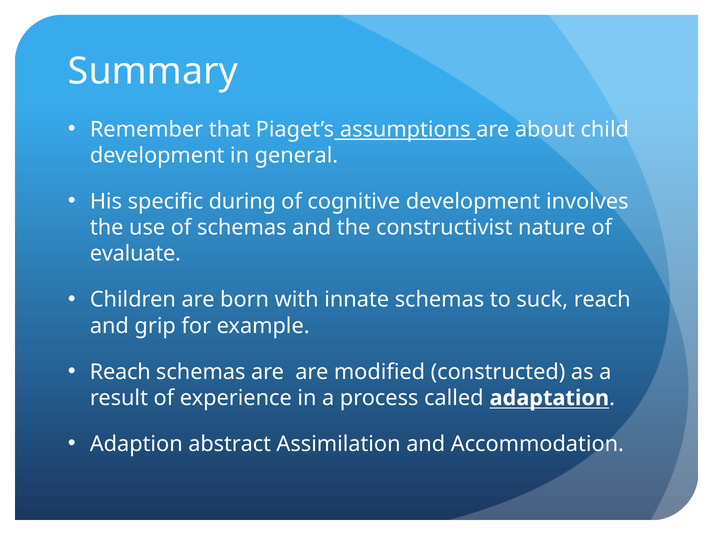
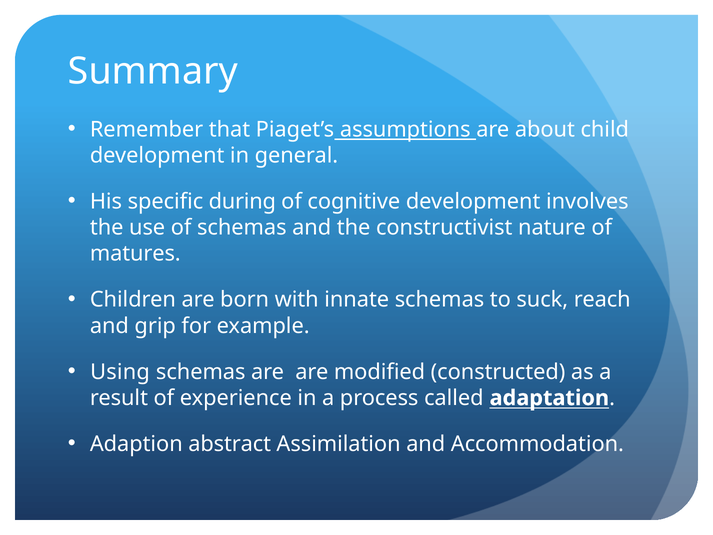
evaluate: evaluate -> matures
Reach at (120, 372): Reach -> Using
